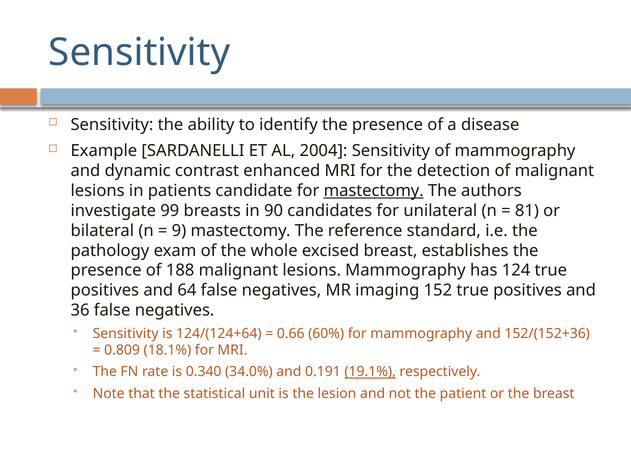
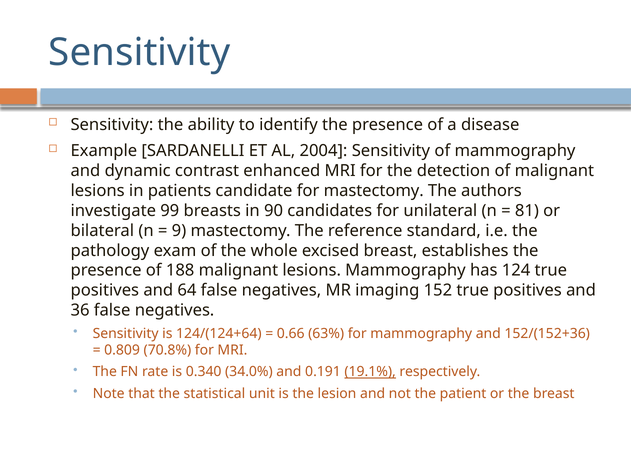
mastectomy at (374, 191) underline: present -> none
60%: 60% -> 63%
18.1%: 18.1% -> 70.8%
